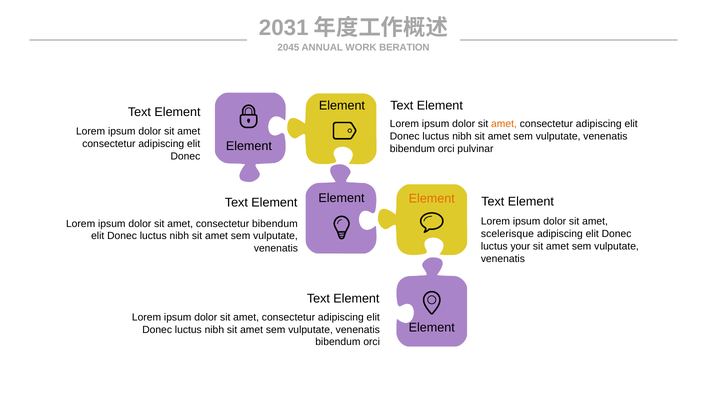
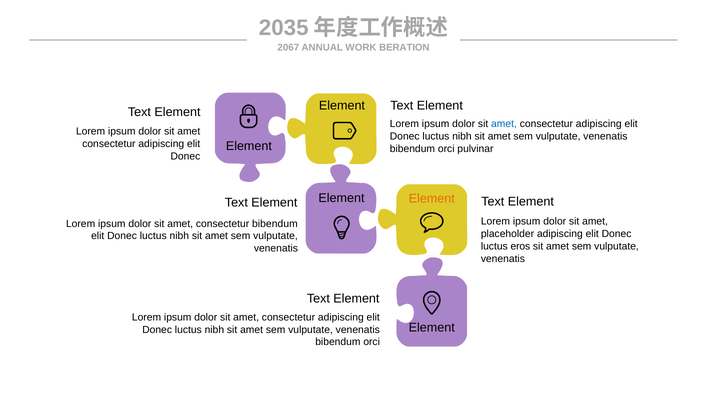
2031: 2031 -> 2035
2045: 2045 -> 2067
amet at (504, 124) colour: orange -> blue
scelerisque: scelerisque -> placeholder
your: your -> eros
